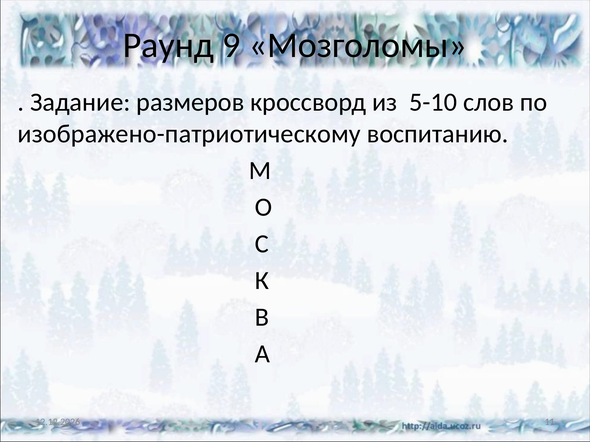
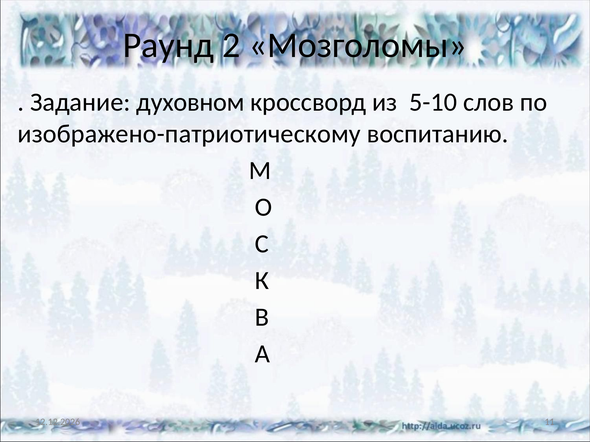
9: 9 -> 2
размеров: размеров -> духовном
